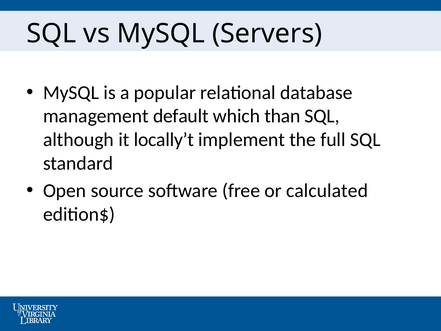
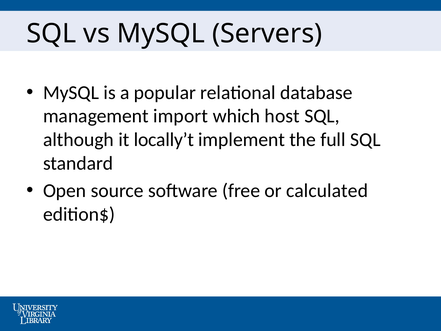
default: default -> import
than: than -> host
